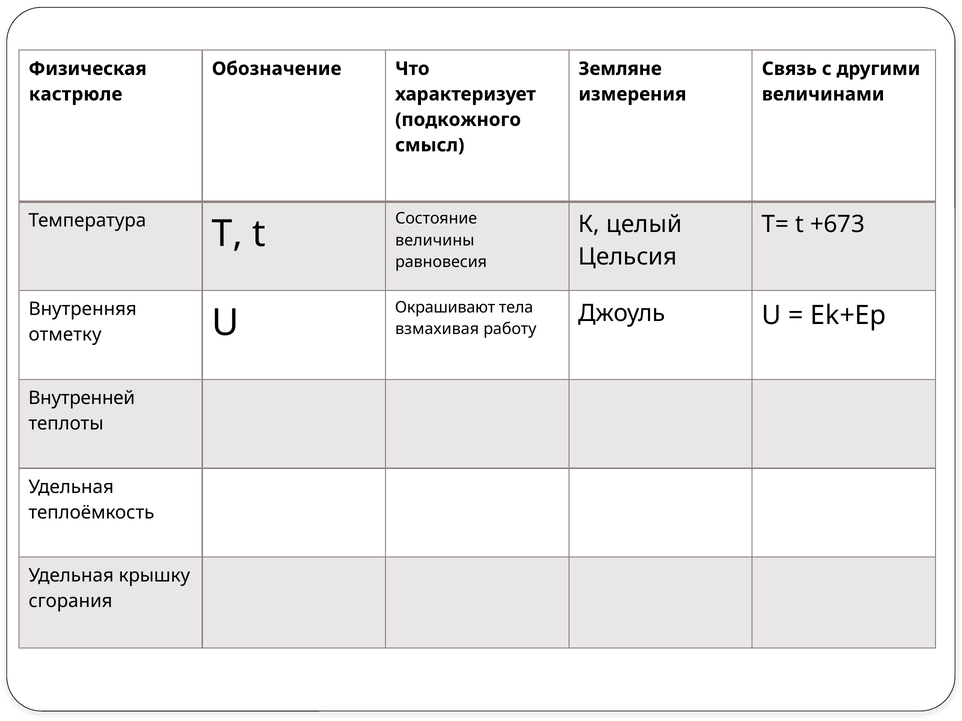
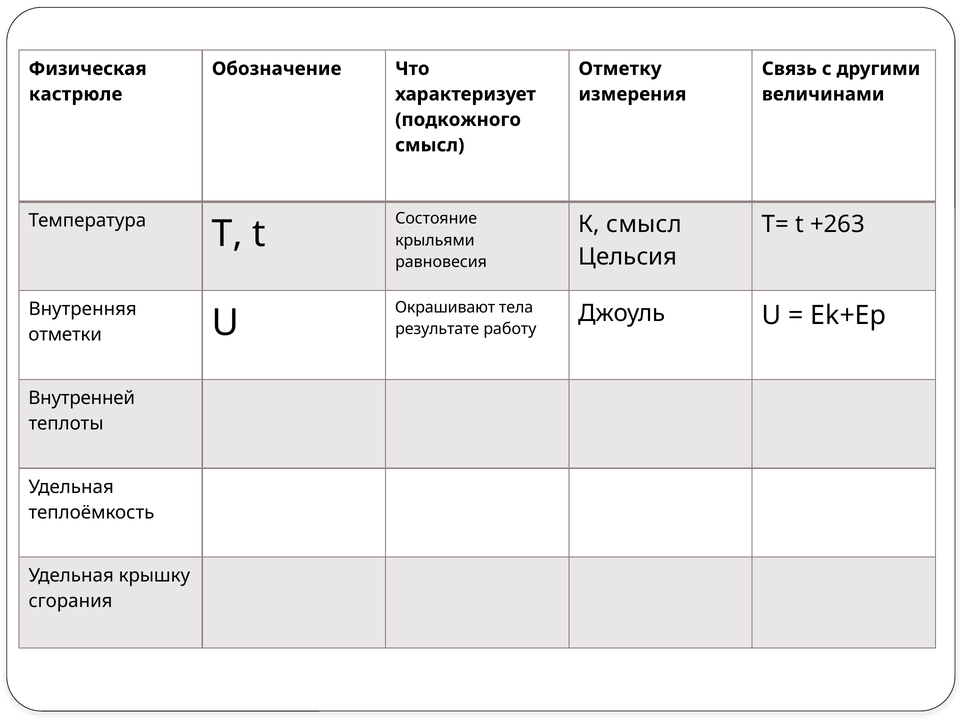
Земляне: Земляне -> Отметку
К целый: целый -> смысл
+673: +673 -> +263
величины: величины -> крыльями
взмахивая: взмахивая -> результате
отметку: отметку -> отметки
